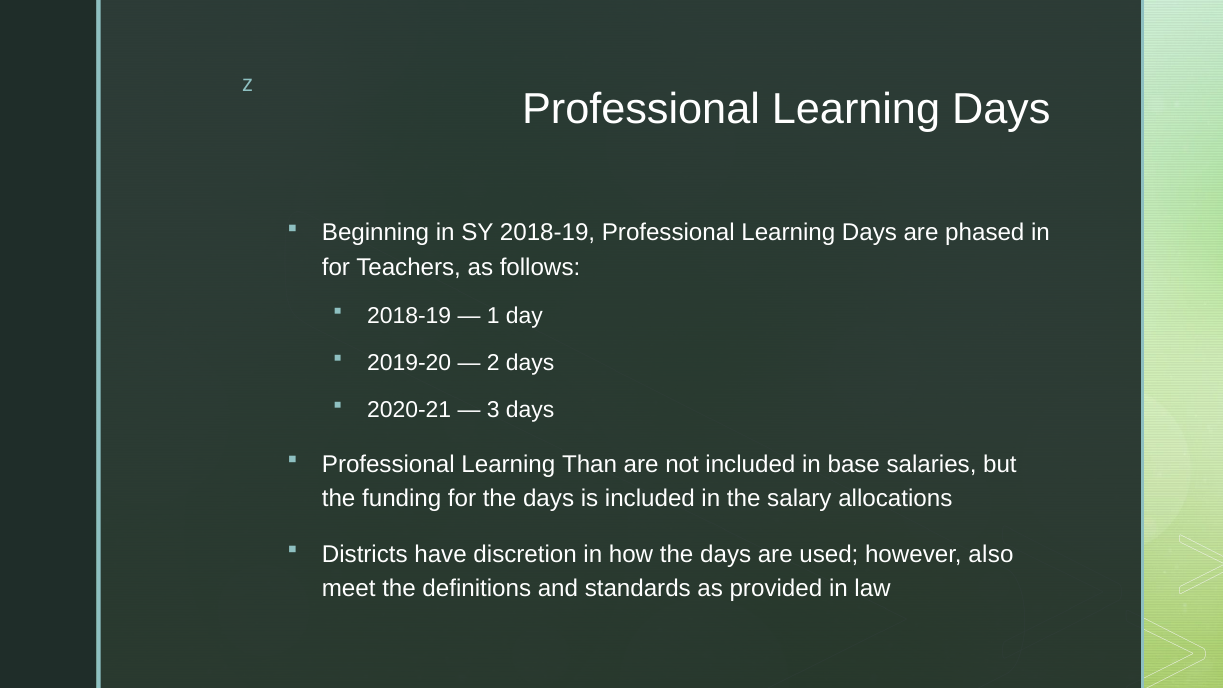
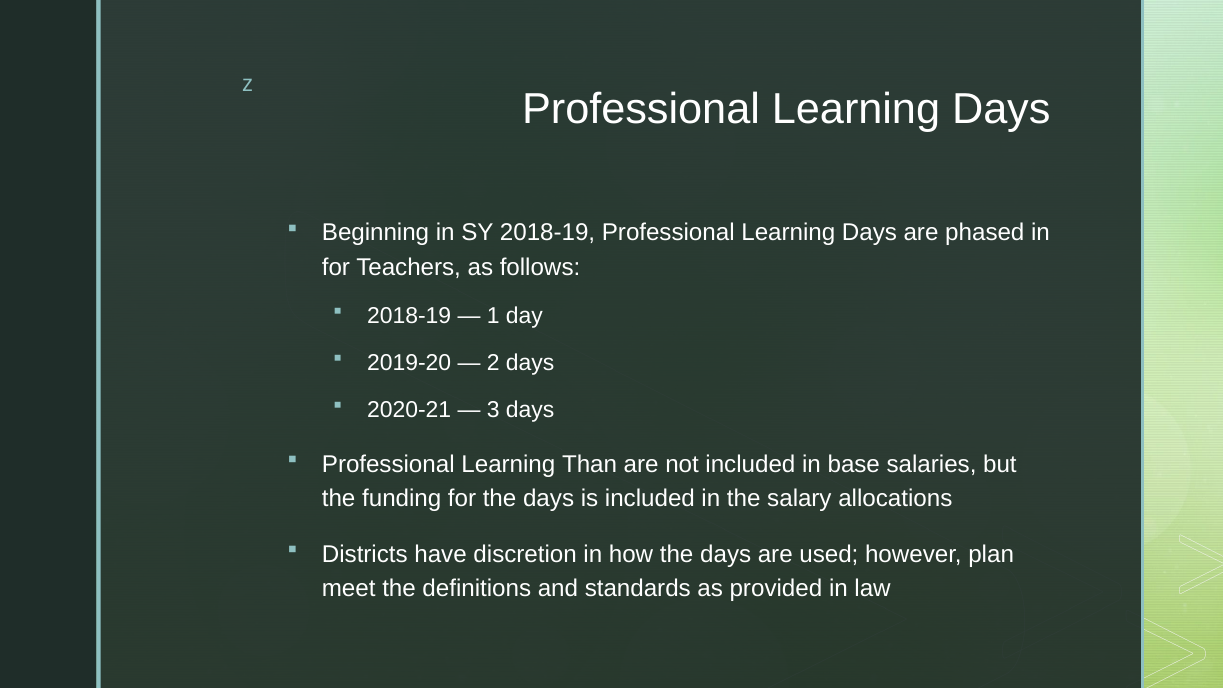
also: also -> plan
